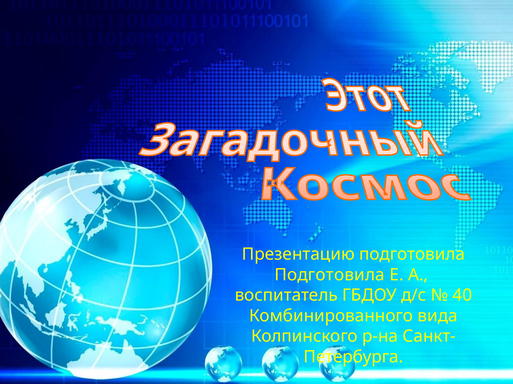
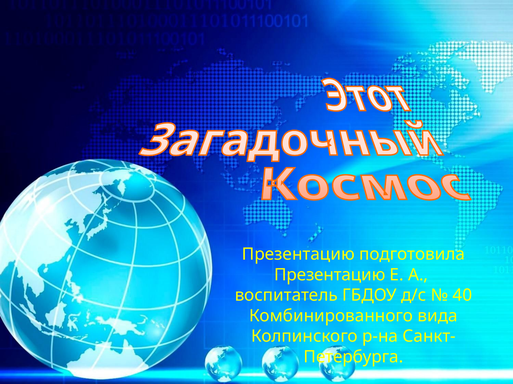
Подготовила at (330, 275): Подготовила -> Презентацию
